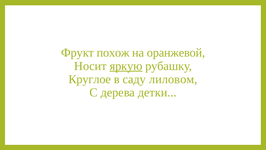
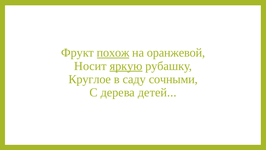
похож underline: none -> present
лиловом: лиловом -> сочными
детки: детки -> детей
